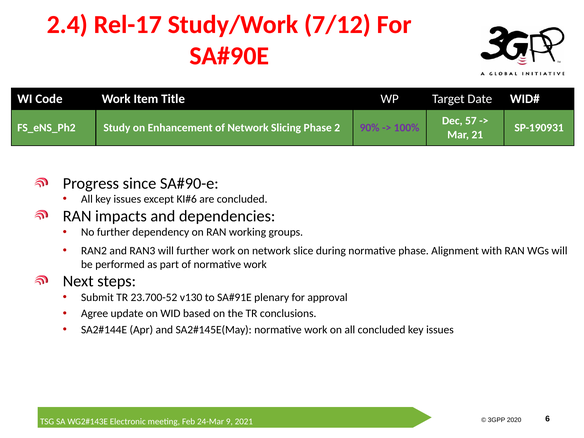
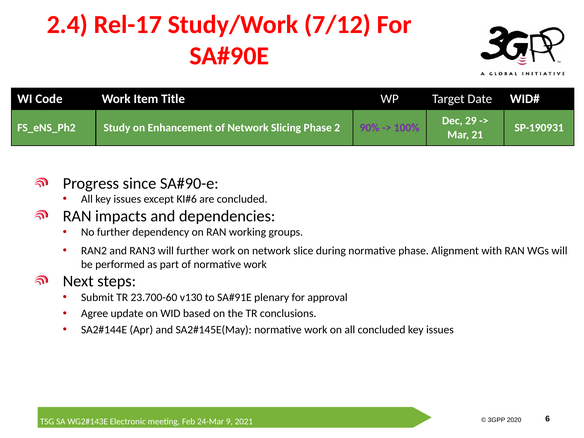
57: 57 -> 29
23.700-52: 23.700-52 -> 23.700-60
